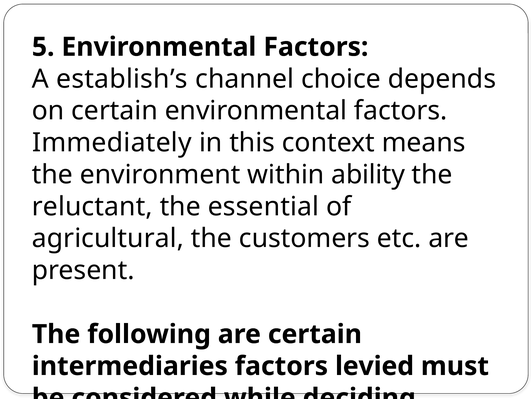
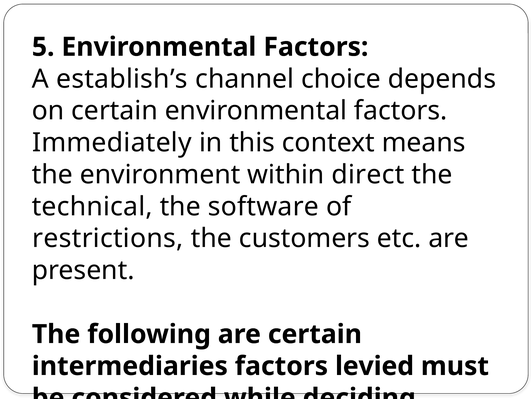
ability: ability -> direct
reluctant: reluctant -> technical
essential: essential -> software
agricultural: agricultural -> restrictions
